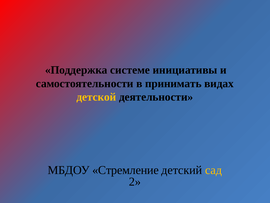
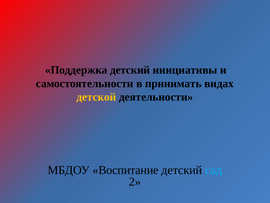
Поддержка системе: системе -> детский
Стремление: Стремление -> Воспитание
сад colour: yellow -> light blue
